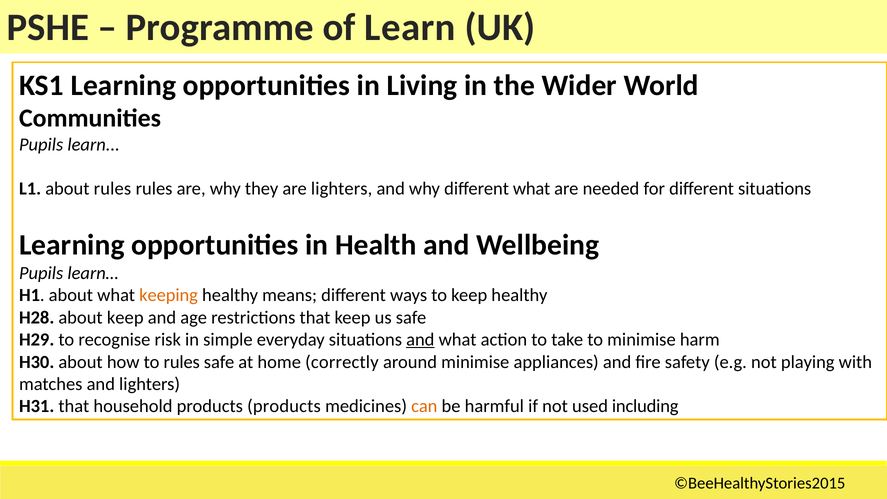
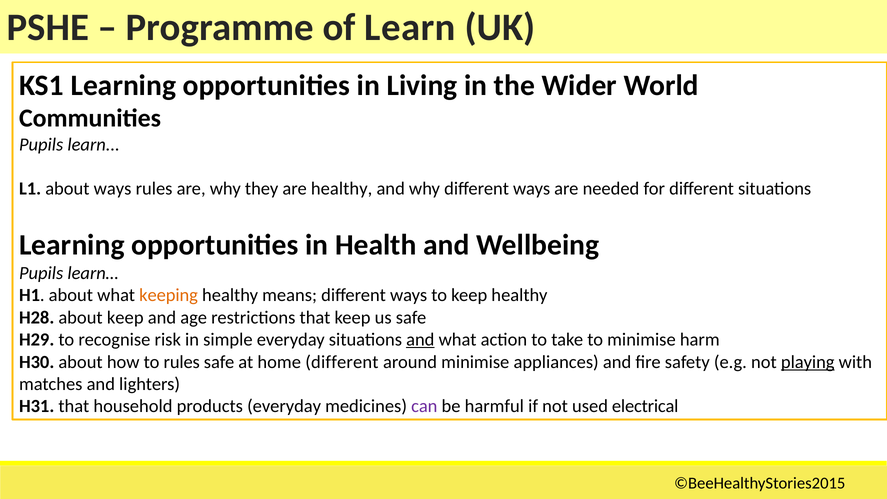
about rules: rules -> ways
are lighters: lighters -> healthy
why different what: what -> ways
home correctly: correctly -> different
playing underline: none -> present
products products: products -> everyday
can colour: orange -> purple
including: including -> electrical
